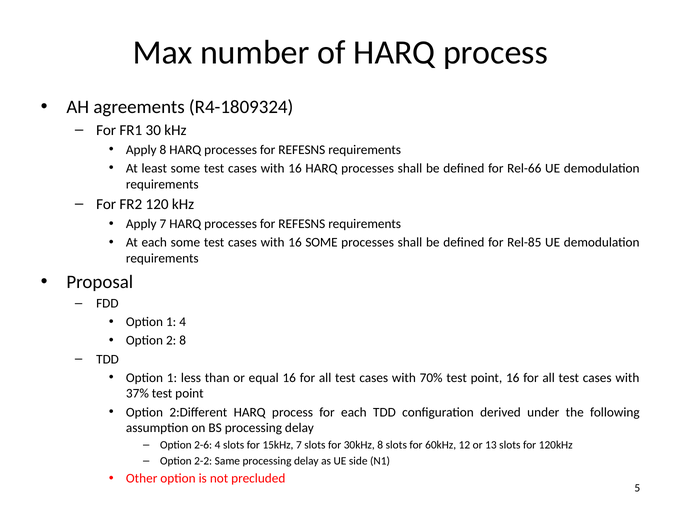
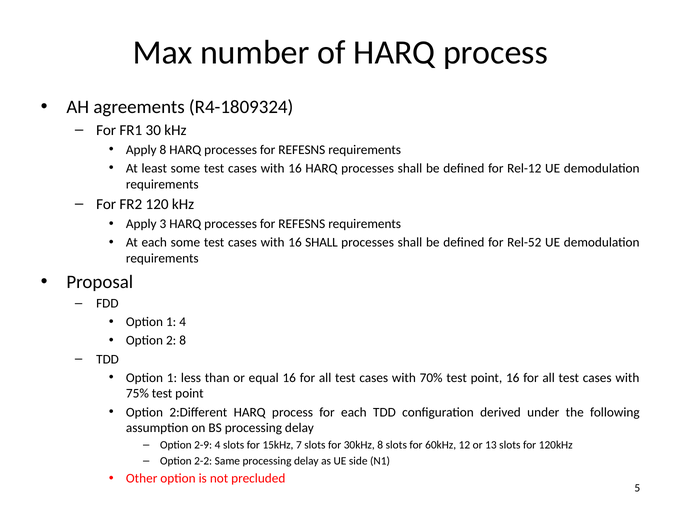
Rel-66: Rel-66 -> Rel-12
Apply 7: 7 -> 3
16 SOME: SOME -> SHALL
Rel-85: Rel-85 -> Rel-52
37%: 37% -> 75%
2-6: 2-6 -> 2-9
